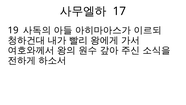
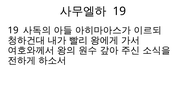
17 at (119, 11): 17 -> 19
